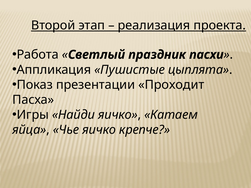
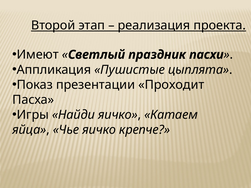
Работа: Работа -> Имеют
